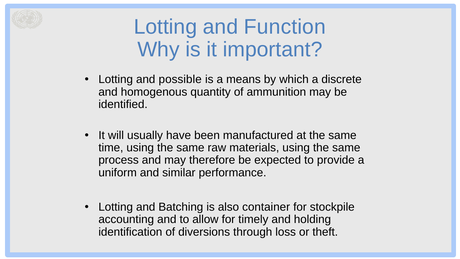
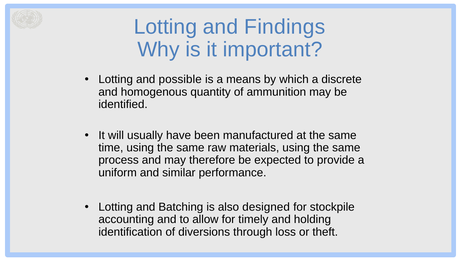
Function: Function -> Findings
container: container -> designed
